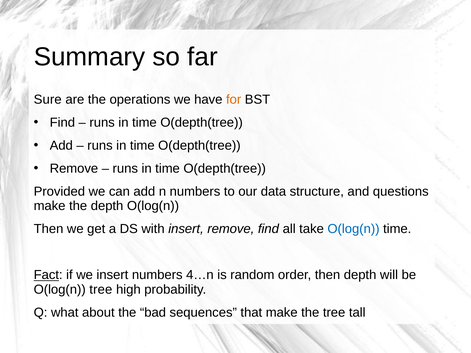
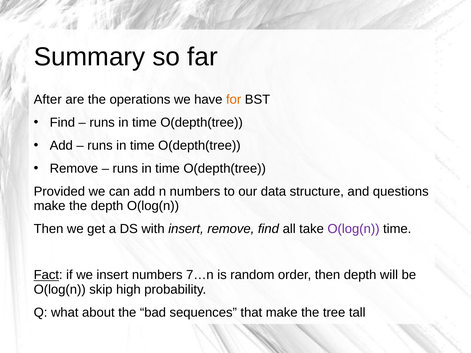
Sure: Sure -> After
O(log(n at (353, 229) colour: blue -> purple
4…n: 4…n -> 7…n
O(log(n tree: tree -> skip
